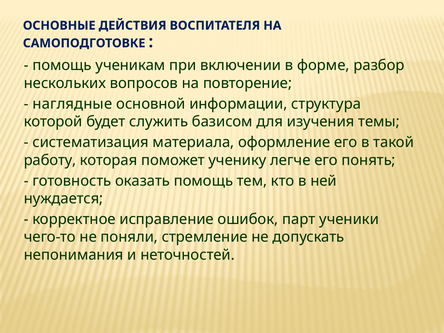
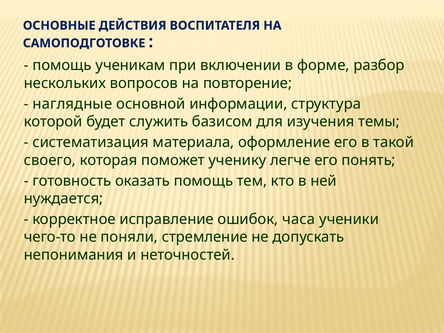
работу: работу -> своего
парт: парт -> часа
